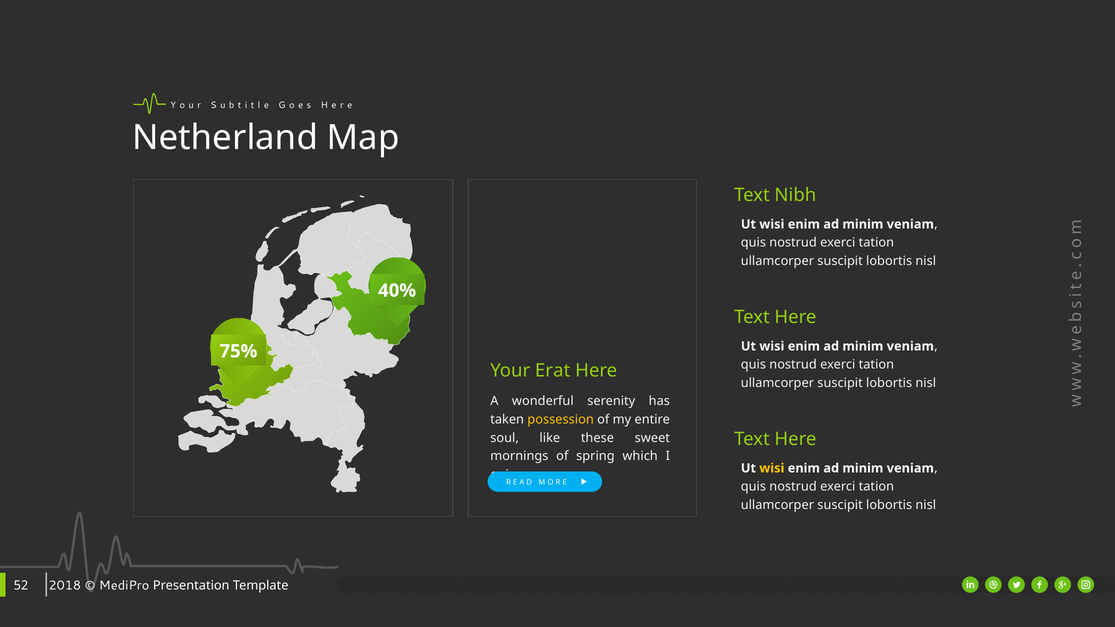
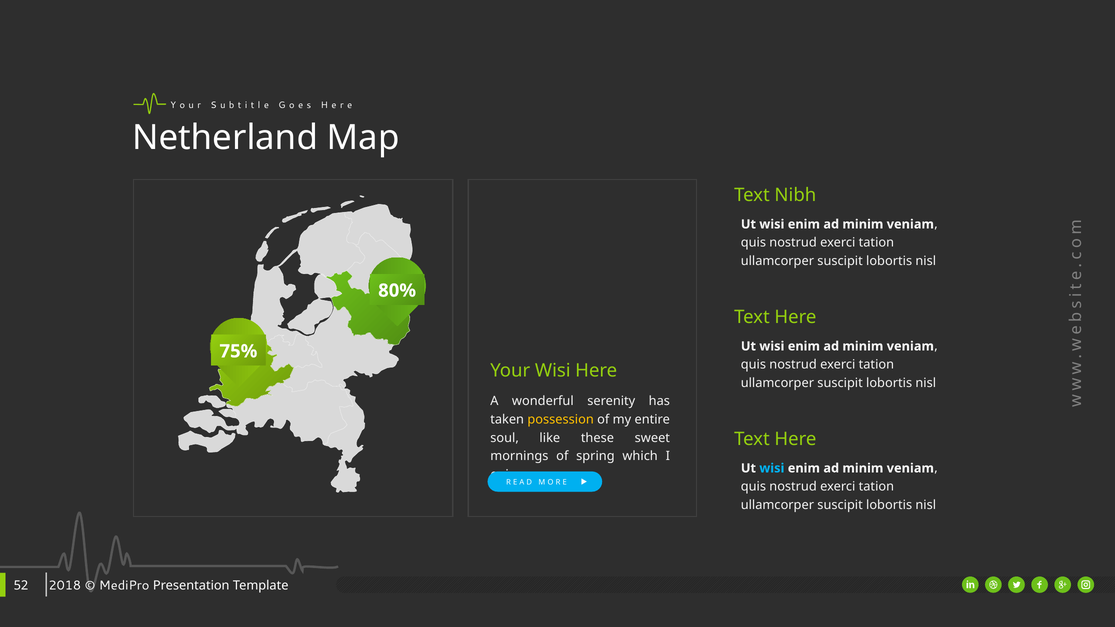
40%: 40% -> 80%
Your Erat: Erat -> Wisi
wisi at (772, 468) colour: yellow -> light blue
